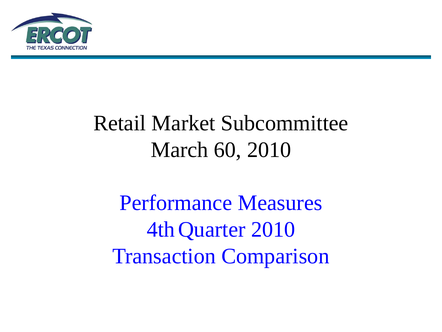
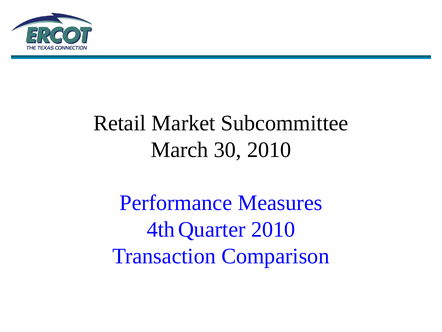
60: 60 -> 30
